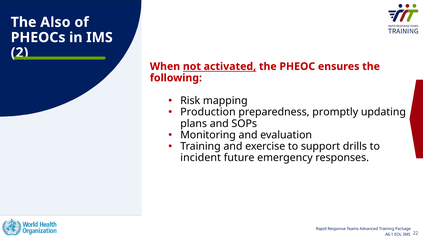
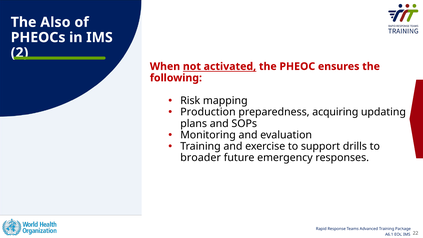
promptly: promptly -> acquiring
incident: incident -> broader
